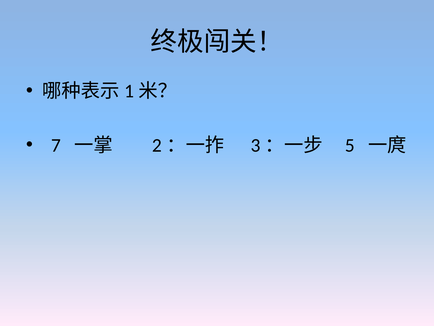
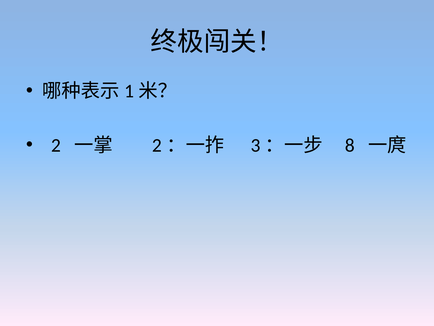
7: 7 -> 2
5: 5 -> 8
